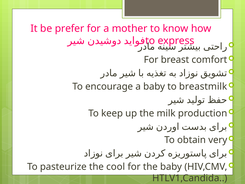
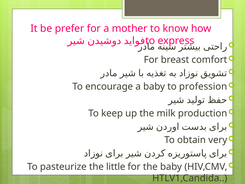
breastmilk: breastmilk -> profession
cool: cool -> little
